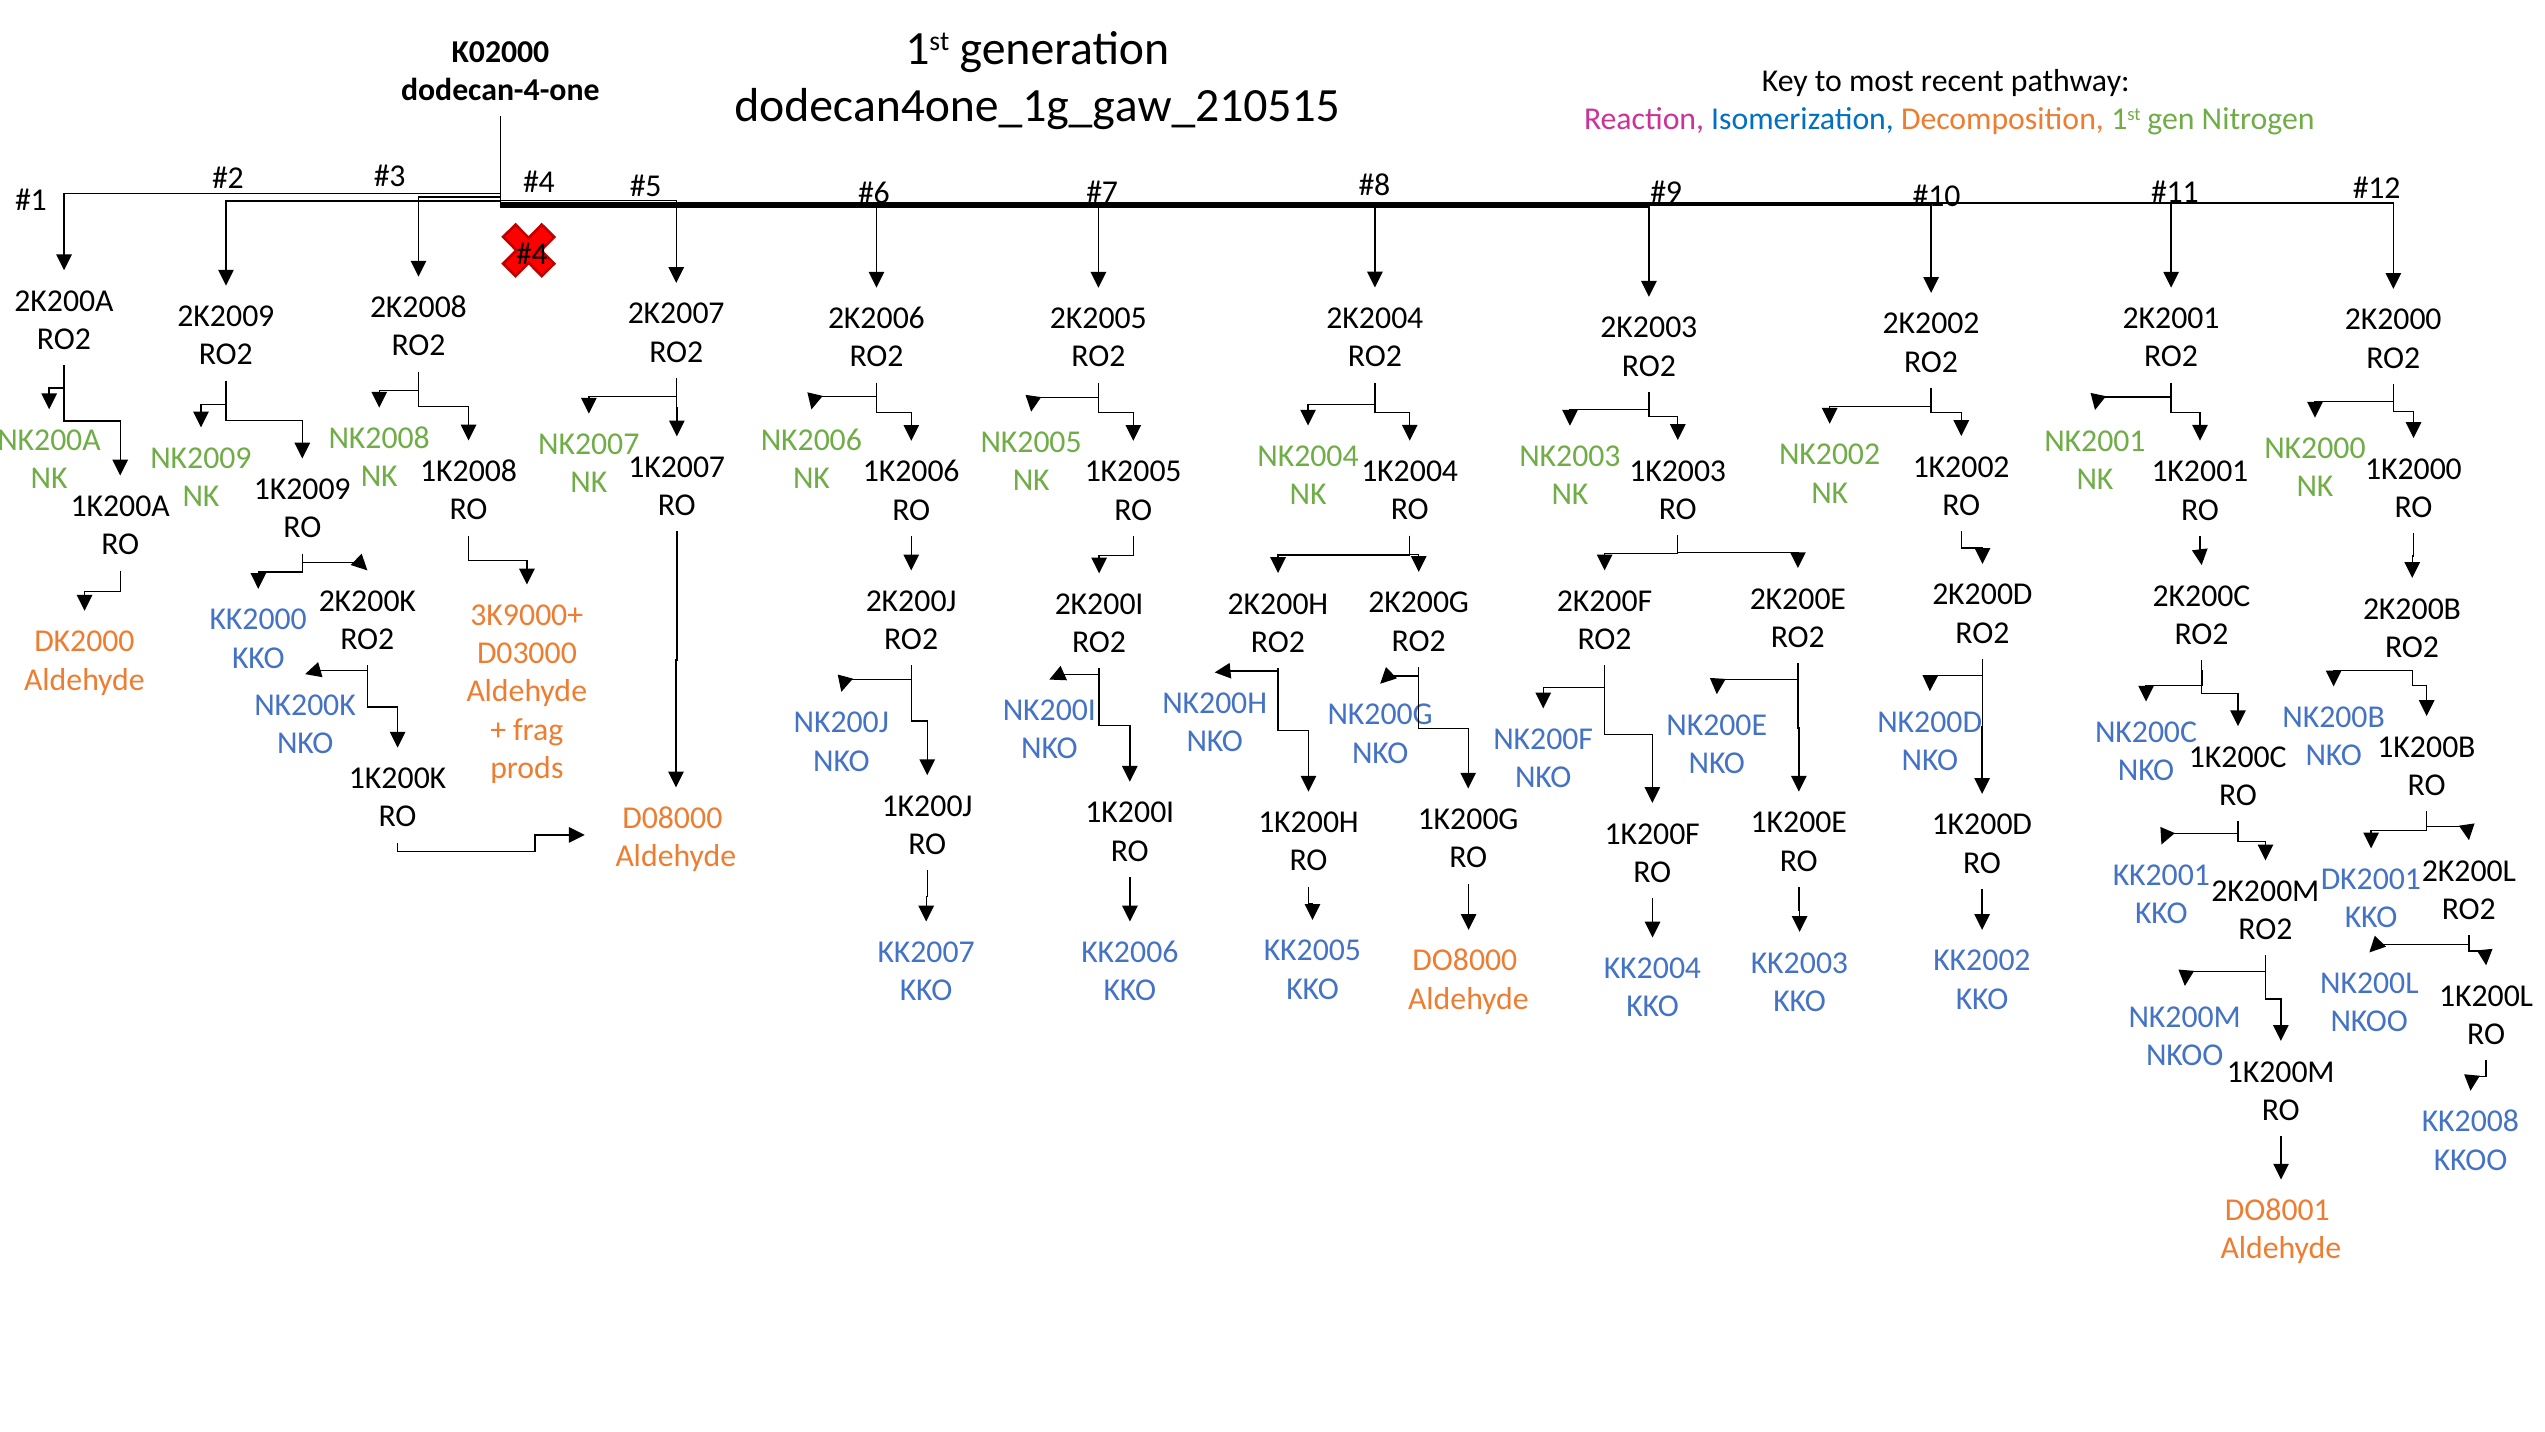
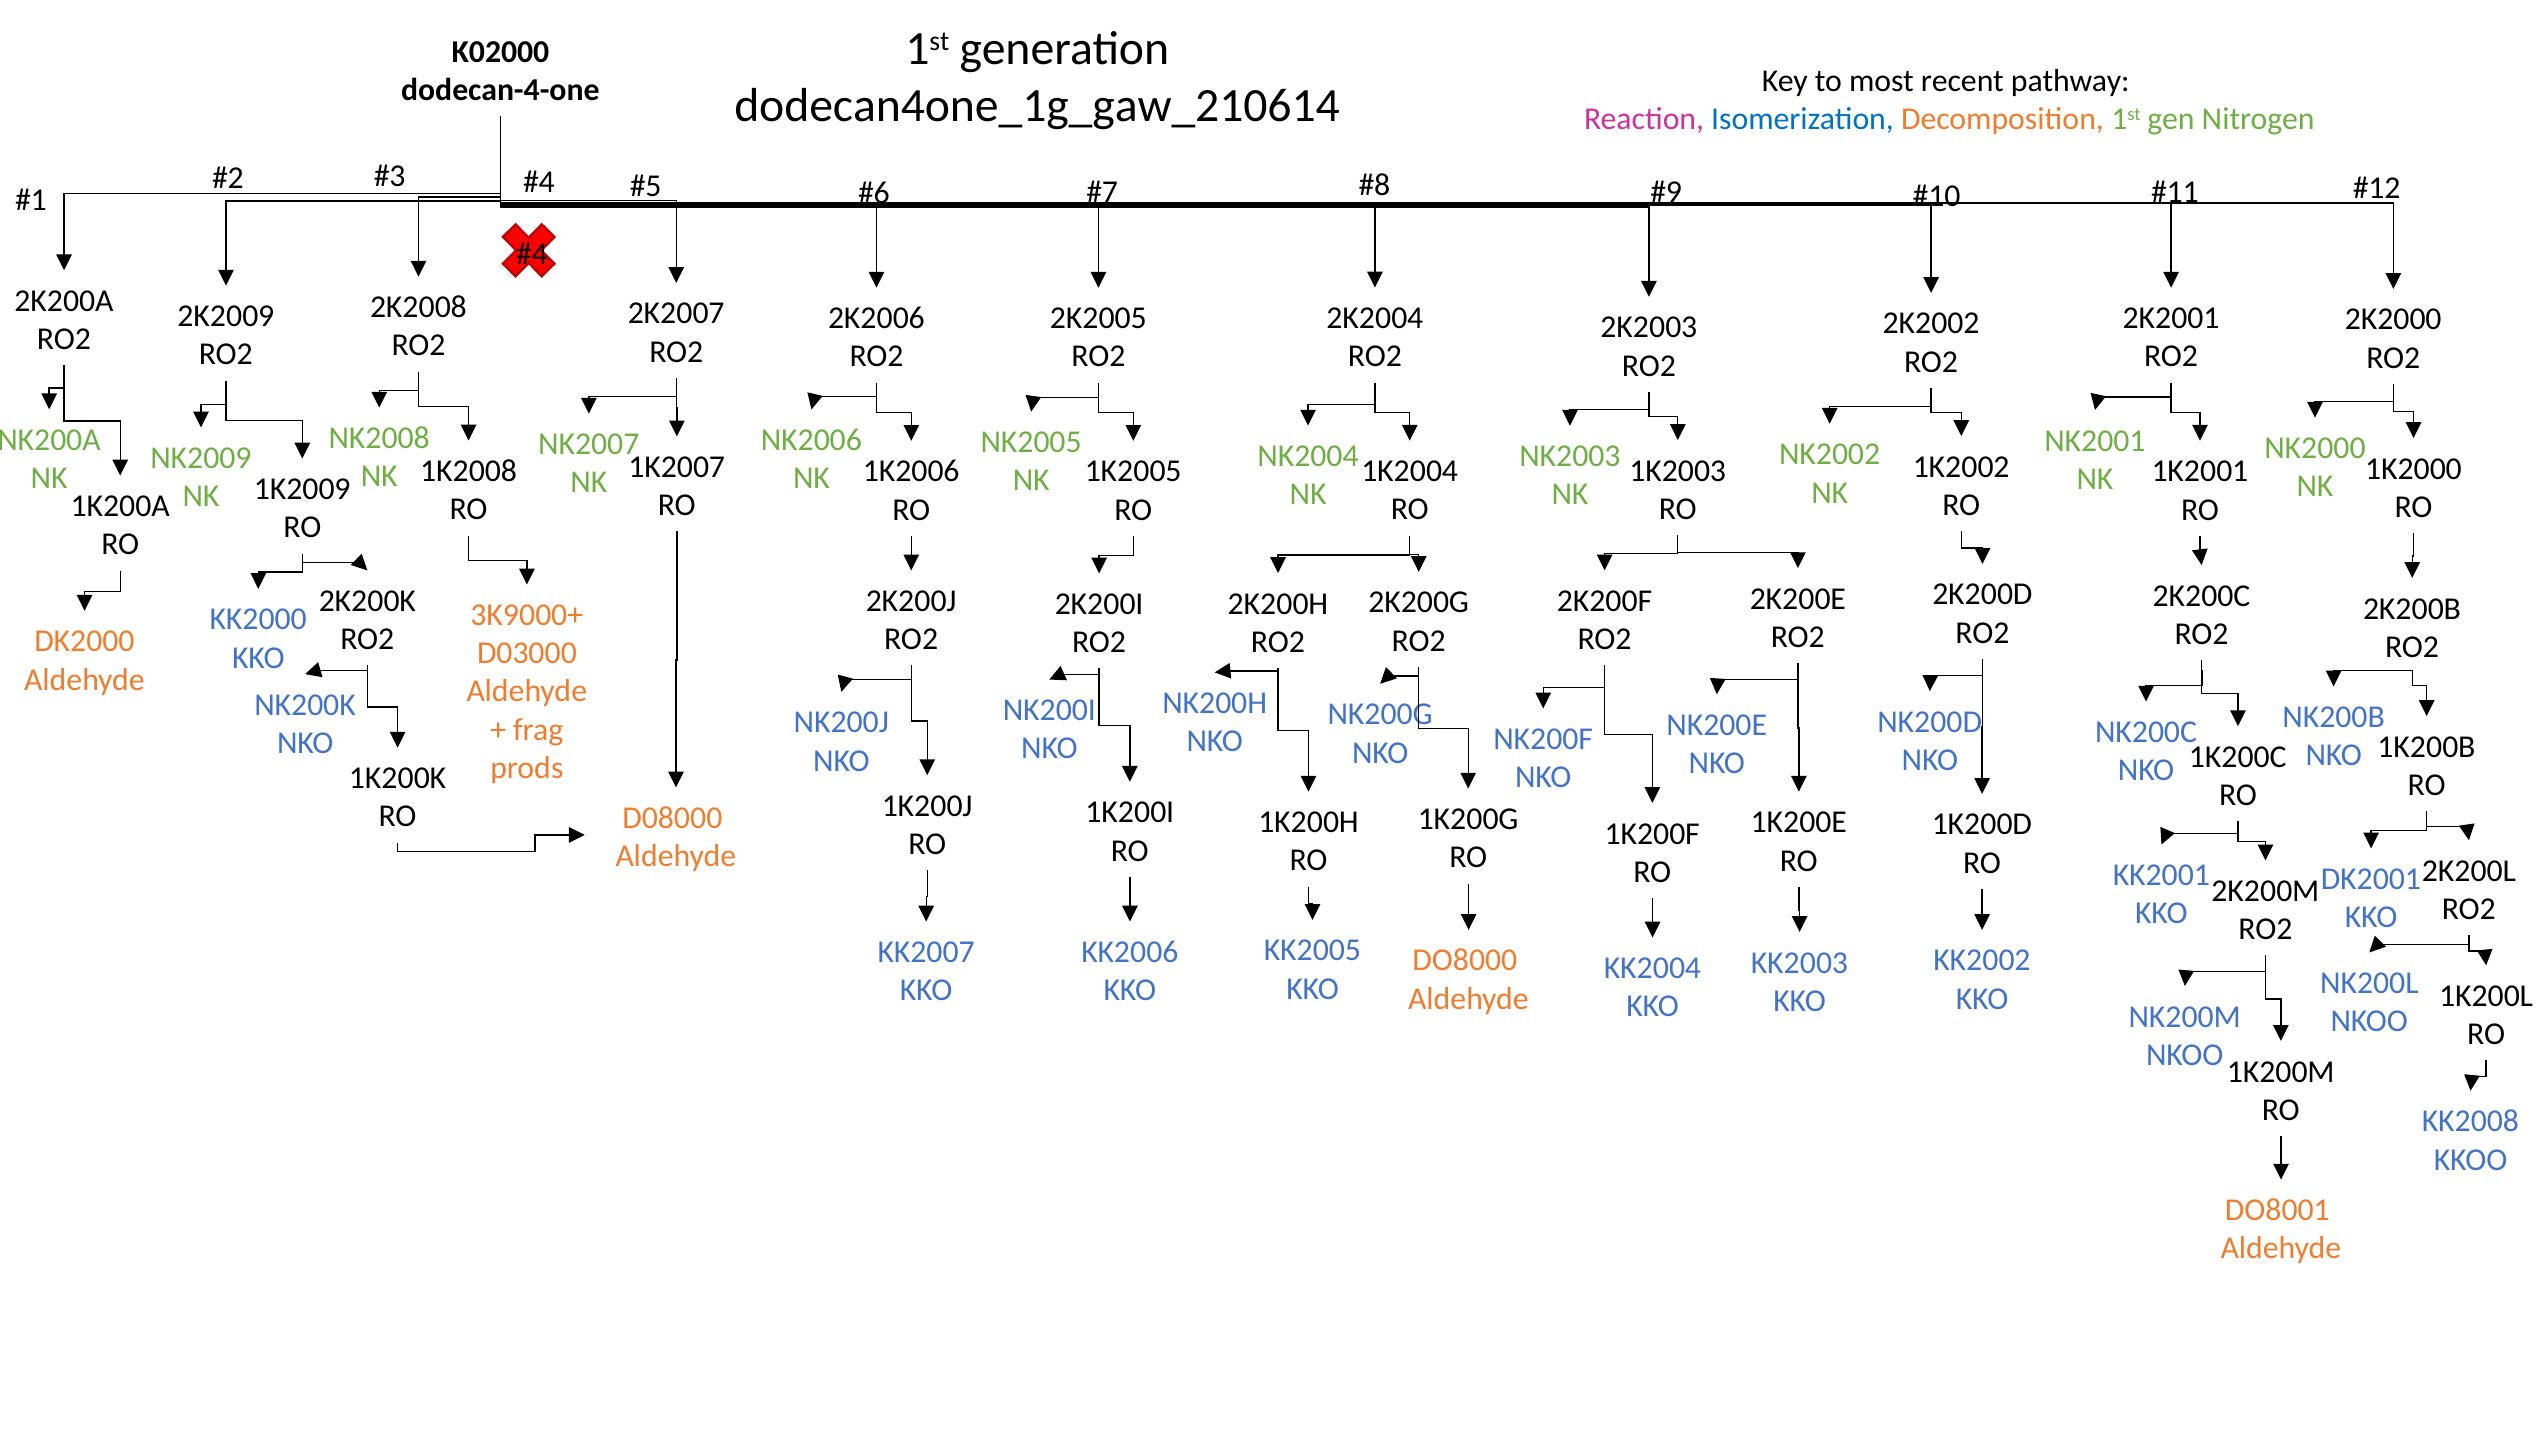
dodecan4one_1g_gaw_210515: dodecan4one_1g_gaw_210515 -> dodecan4one_1g_gaw_210614
